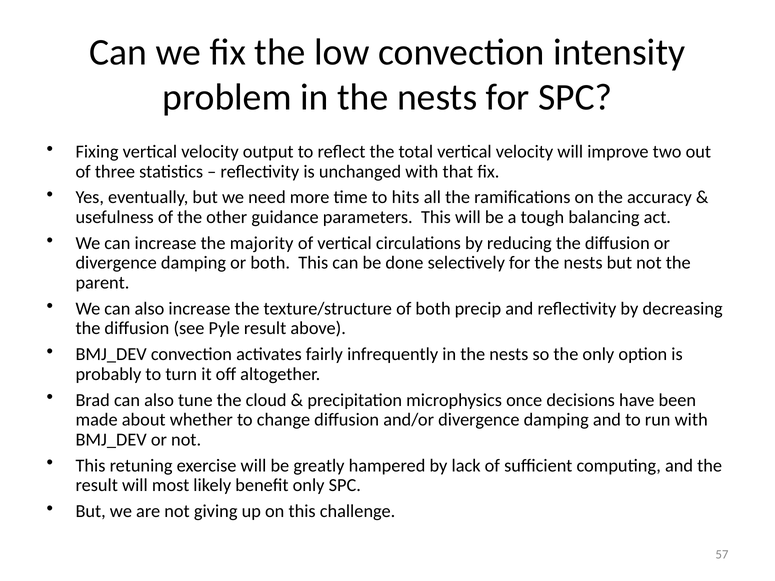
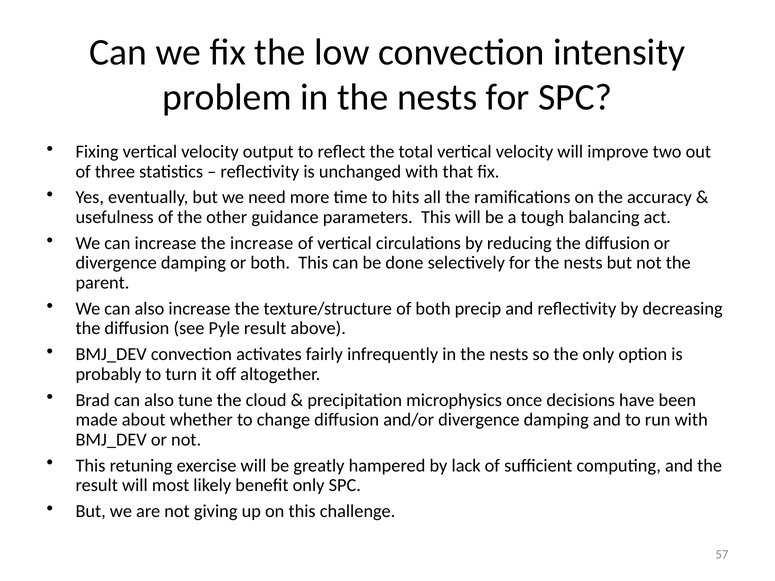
the majority: majority -> increase
